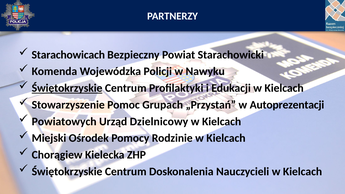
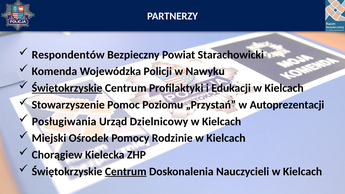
Starachowicach: Starachowicach -> Respondentów
Grupach: Grupach -> Poziomu
Powiatowych: Powiatowych -> Posługiwania
Centrum at (126, 172) underline: none -> present
